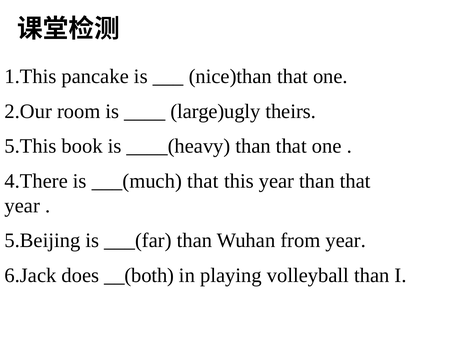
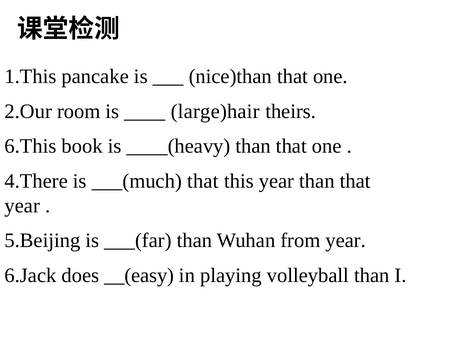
large)ugly: large)ugly -> large)hair
5.This: 5.This -> 6.This
__(both: __(both -> __(easy
